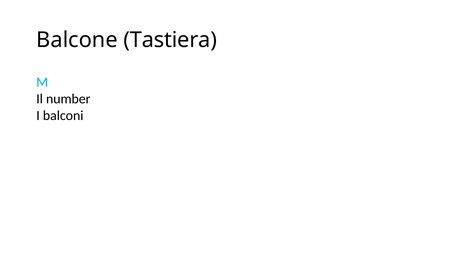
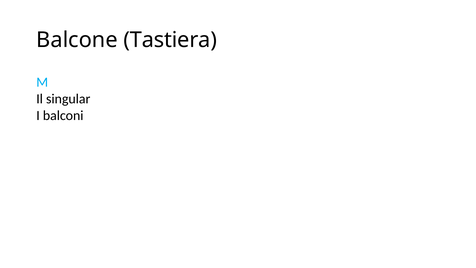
number: number -> singular
